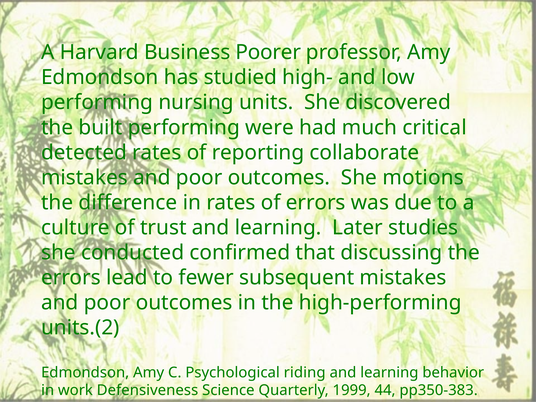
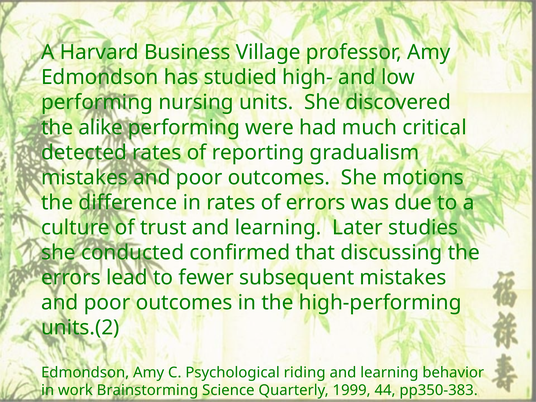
Poorer: Poorer -> Village
built: built -> alike
collaborate: collaborate -> gradualism
Defensiveness: Defensiveness -> Brainstorming
